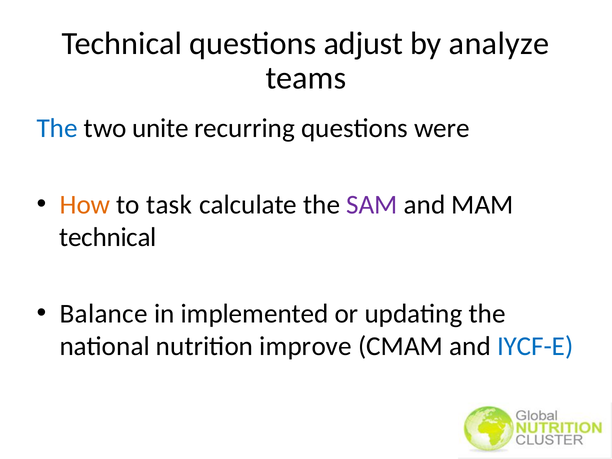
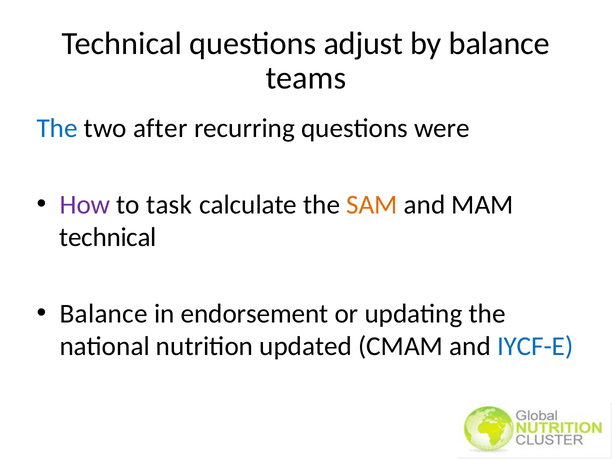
by analyze: analyze -> balance
unite: unite -> after
How colour: orange -> purple
SAM colour: purple -> orange
implemented: implemented -> endorsement
improve: improve -> updated
